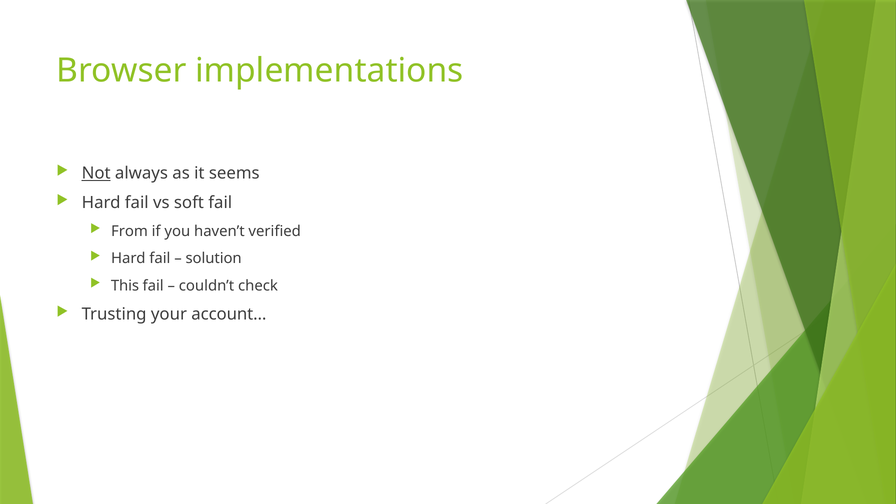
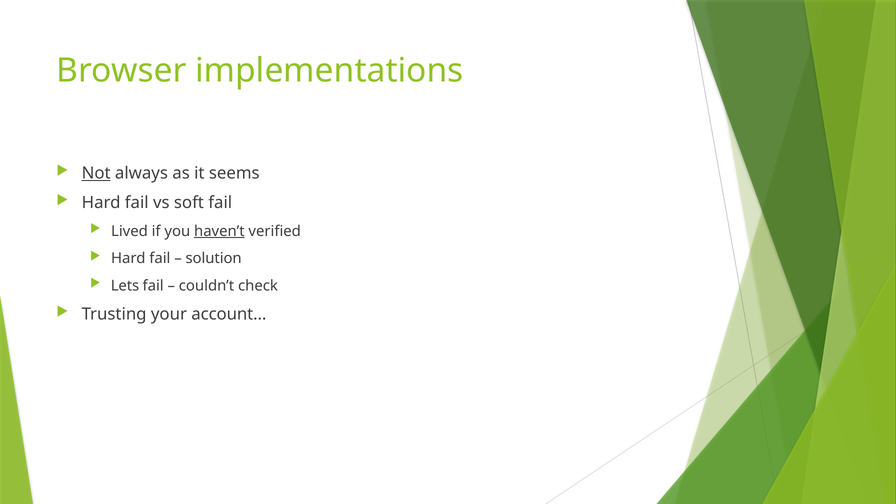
From: From -> Lived
haven’t underline: none -> present
This: This -> Lets
